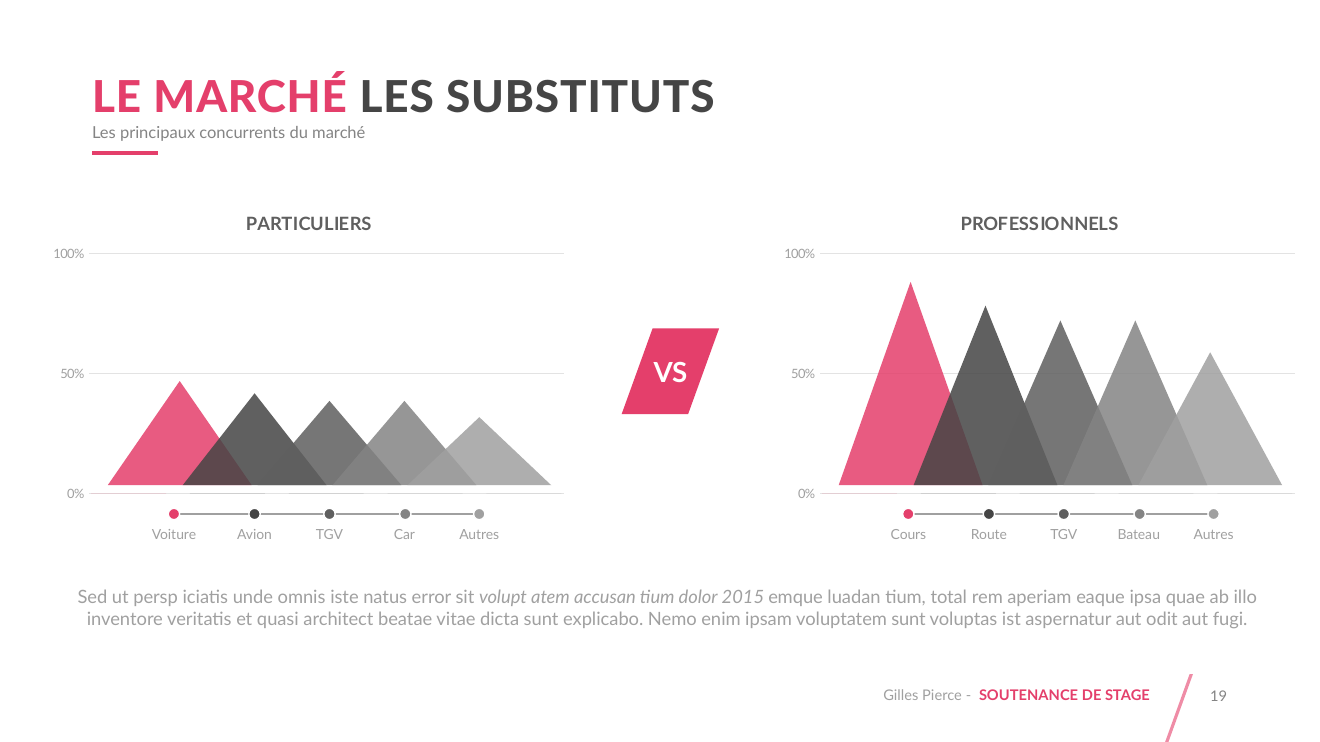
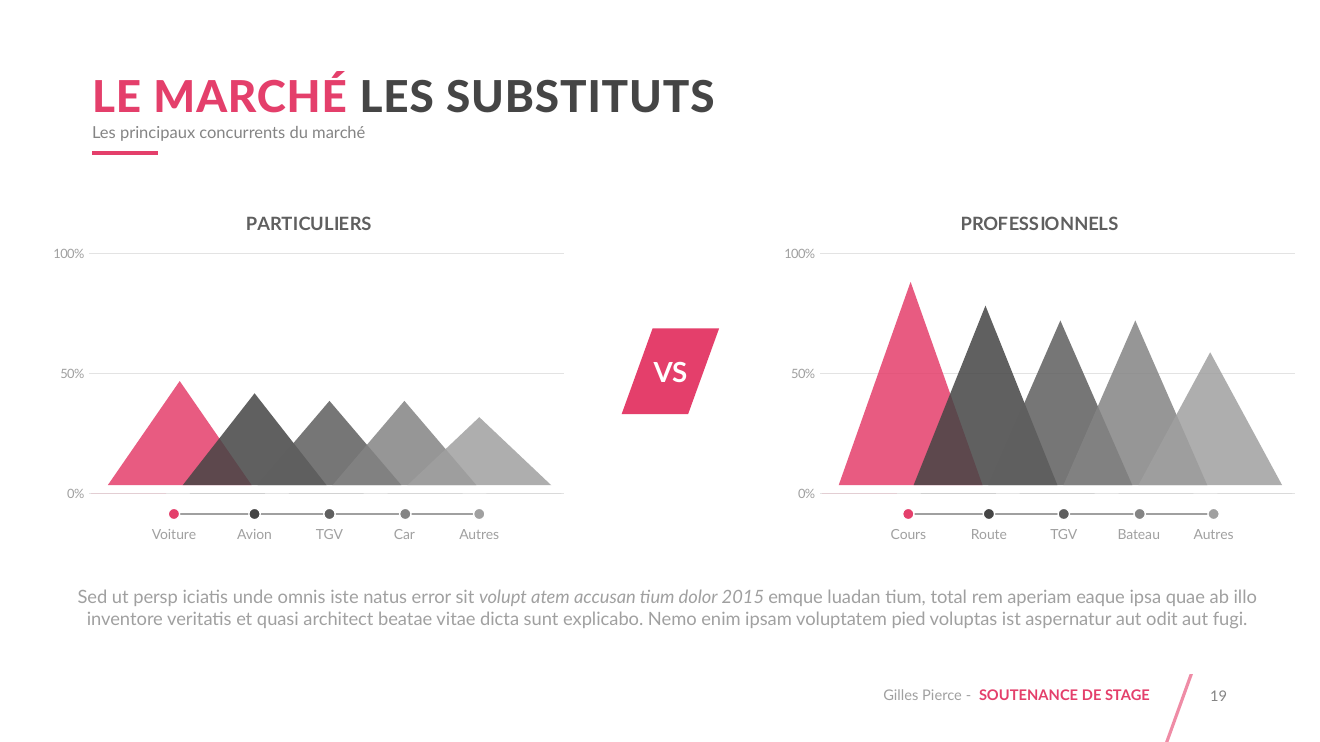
voluptatem sunt: sunt -> pied
